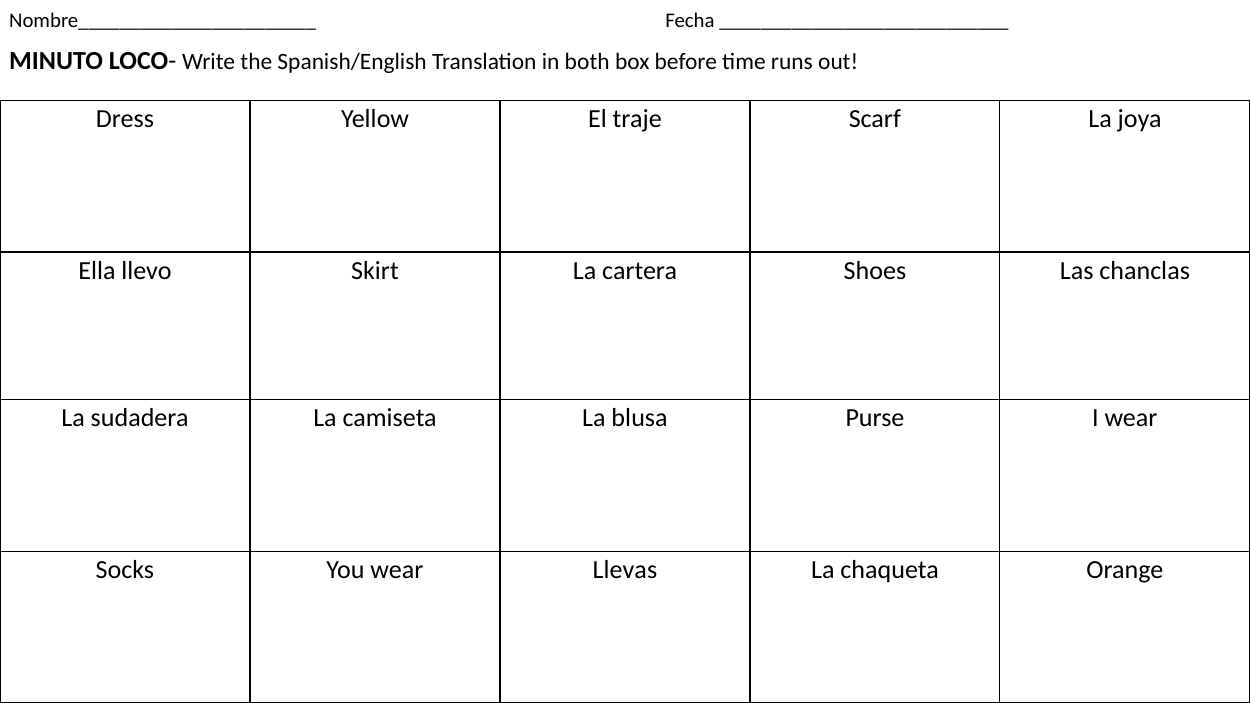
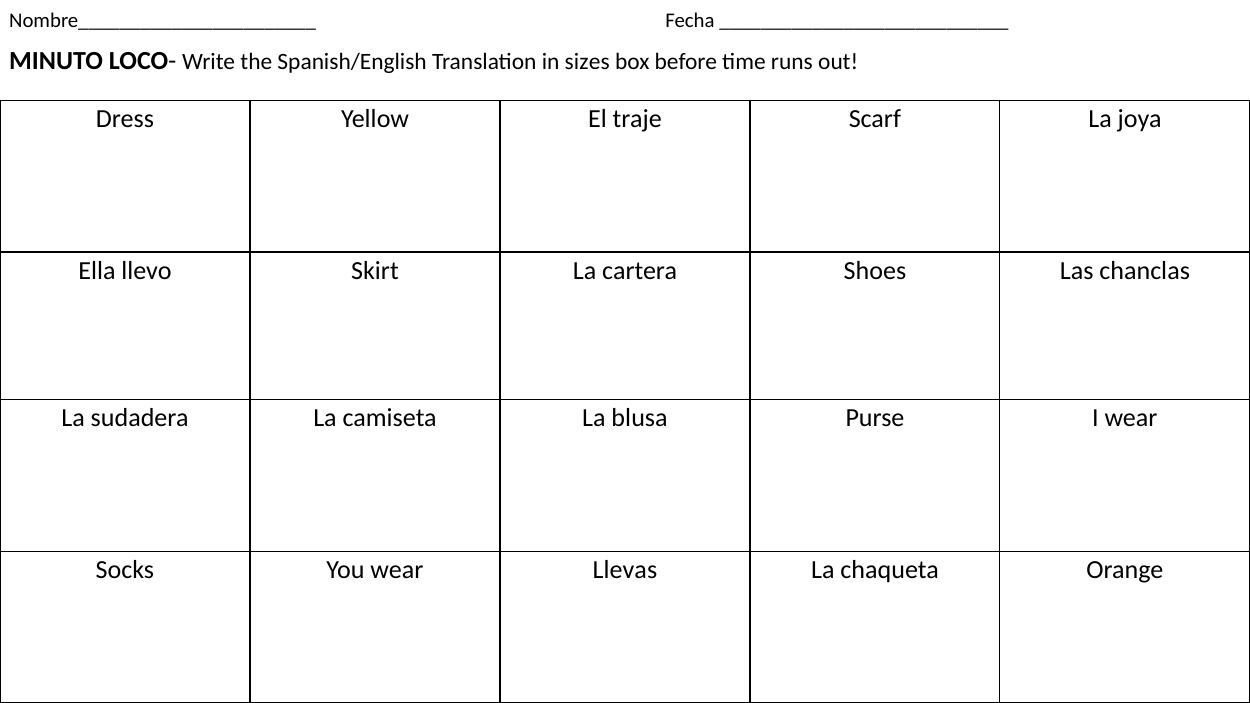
both: both -> sizes
